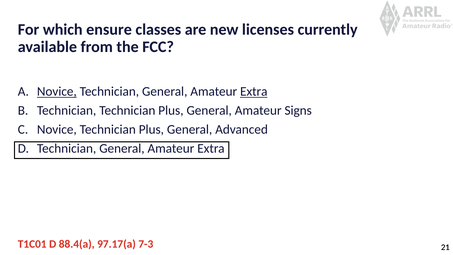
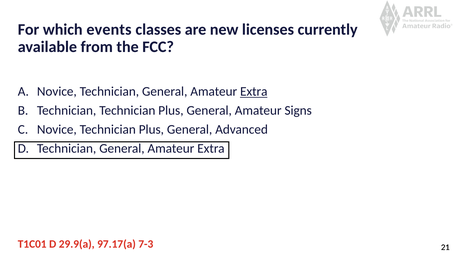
ensure: ensure -> events
Novice at (57, 92) underline: present -> none
88.4(a: 88.4(a -> 29.9(a
